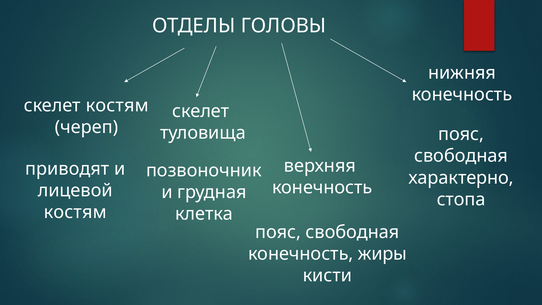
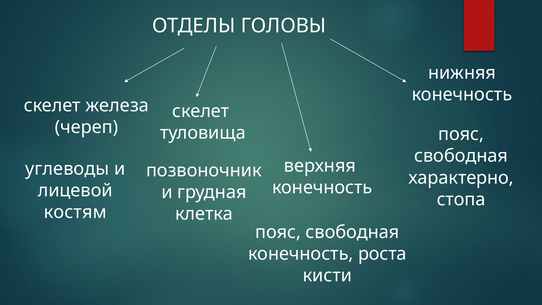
скелет костям: костям -> железа
приводят: приводят -> углеводы
жиры: жиры -> роста
